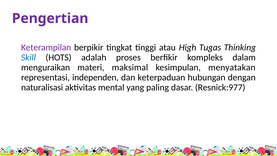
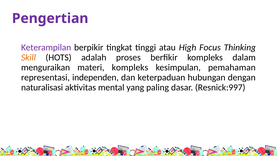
Tugas: Tugas -> Focus
Skill colour: blue -> orange
materi maksimal: maksimal -> kompleks
menyatakan: menyatakan -> pemahaman
Resnick:977: Resnick:977 -> Resnick:997
